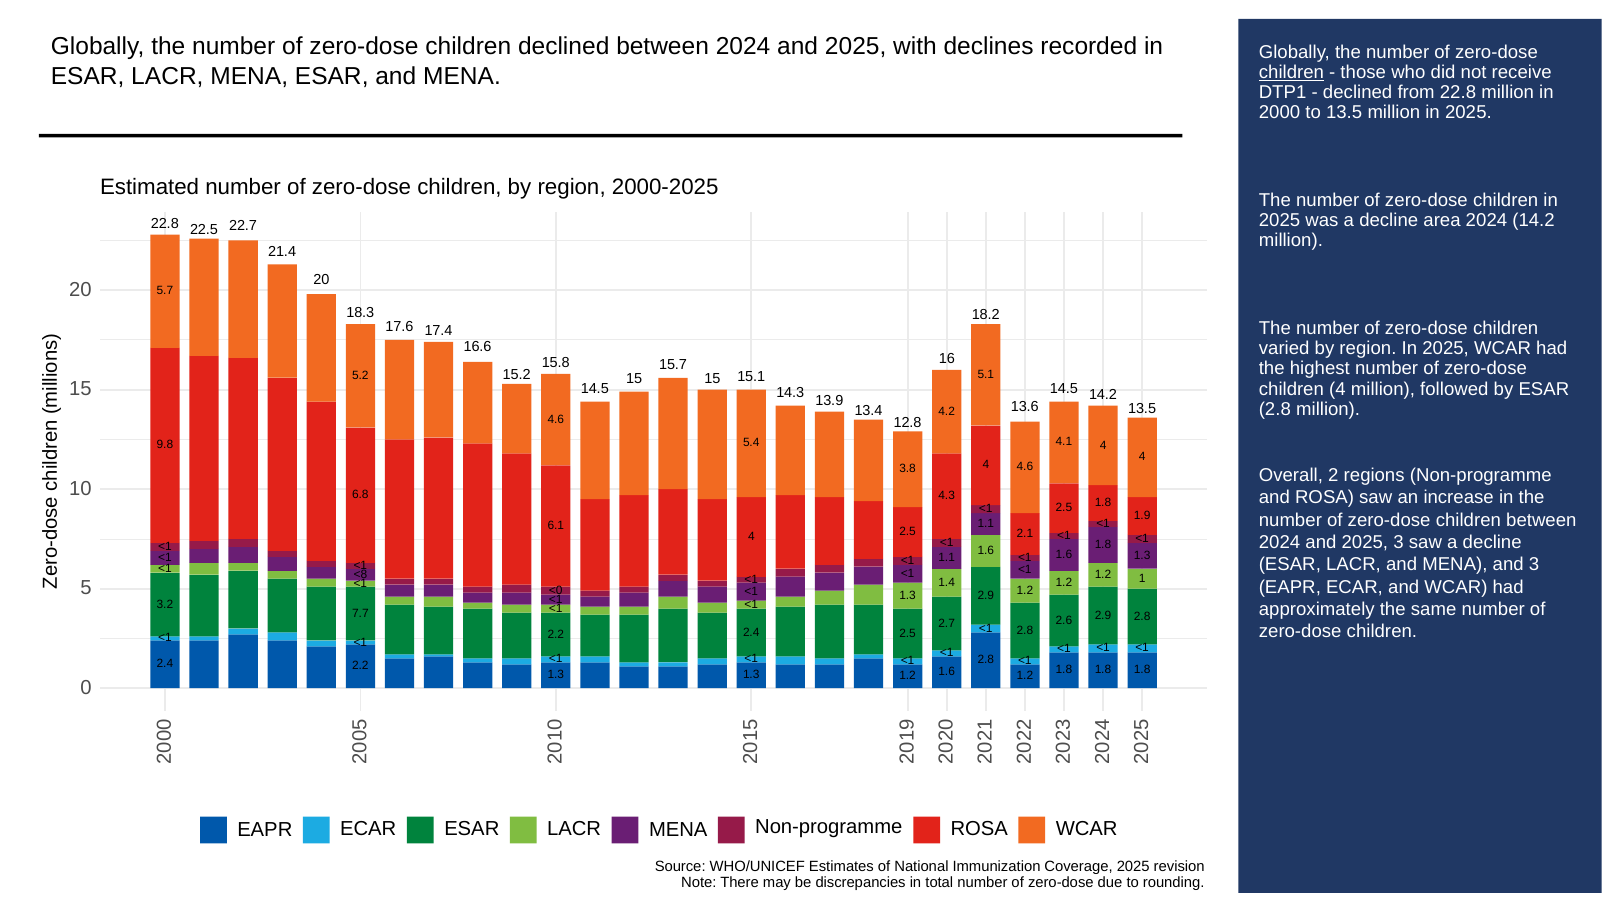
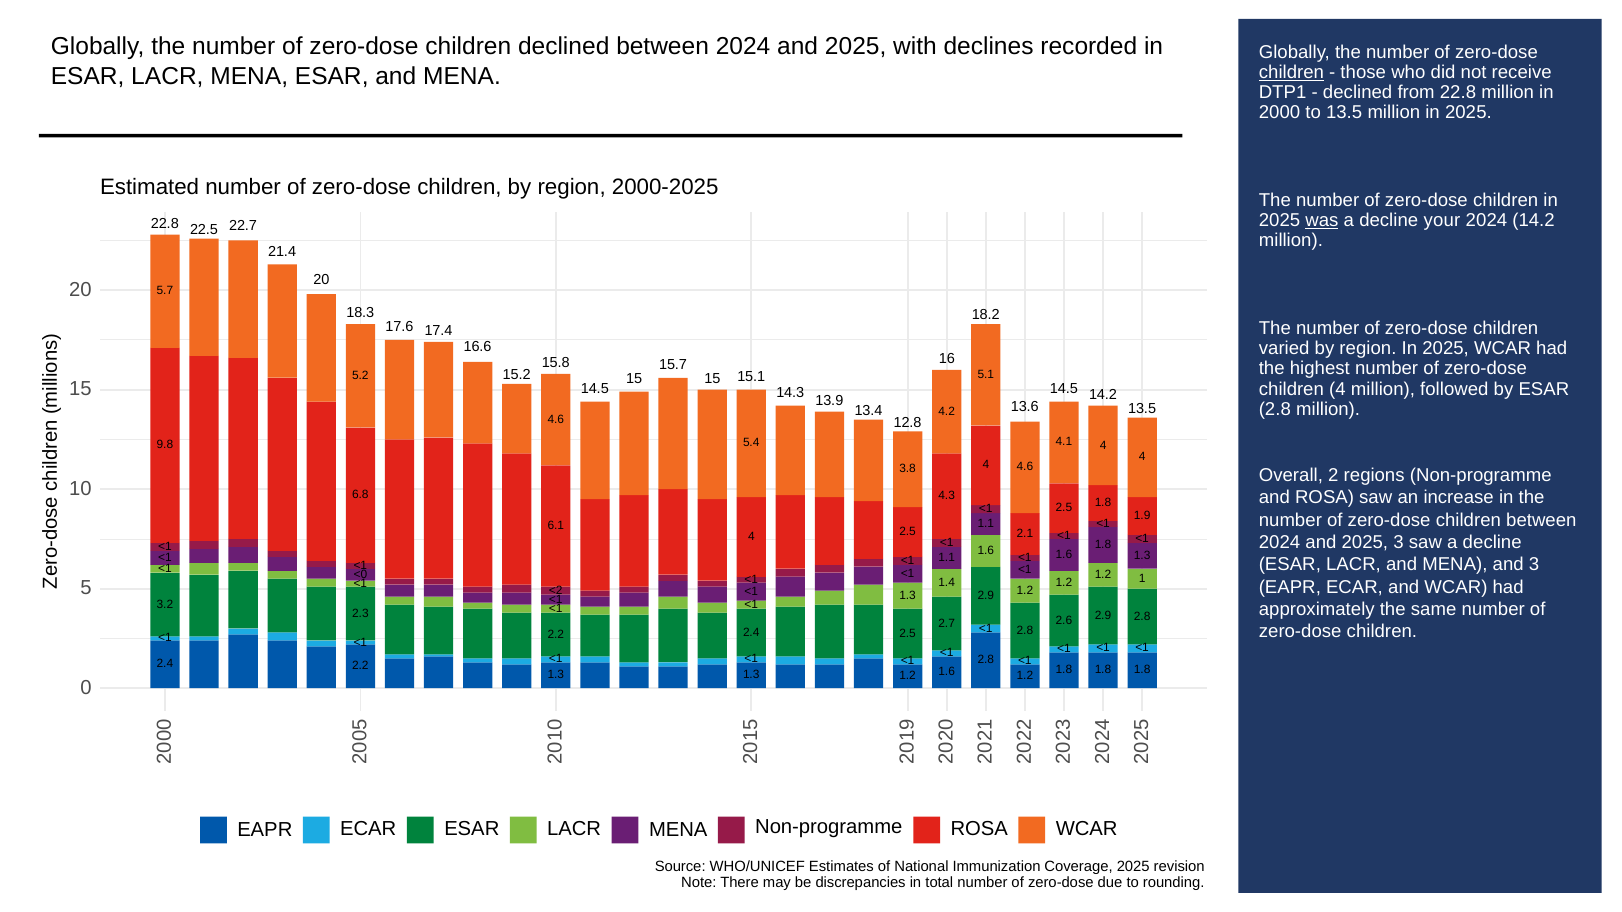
was underline: none -> present
area: area -> your
<8: <8 -> <0
<0: <0 -> <2
7.7: 7.7 -> 2.3
